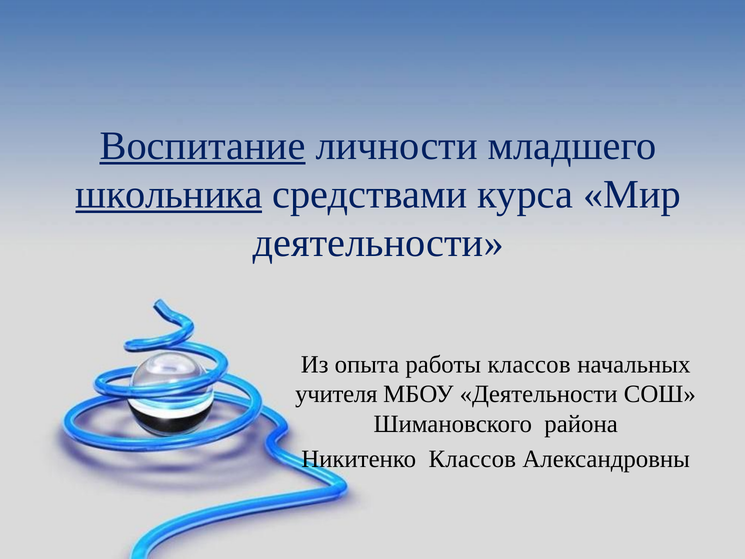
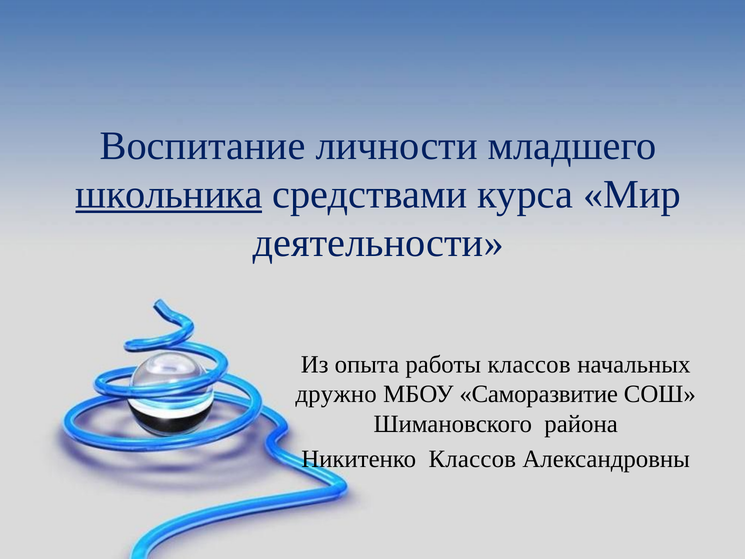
Воспитание underline: present -> none
учителя: учителя -> дружно
МБОУ Деятельности: Деятельности -> Саморазвитие
